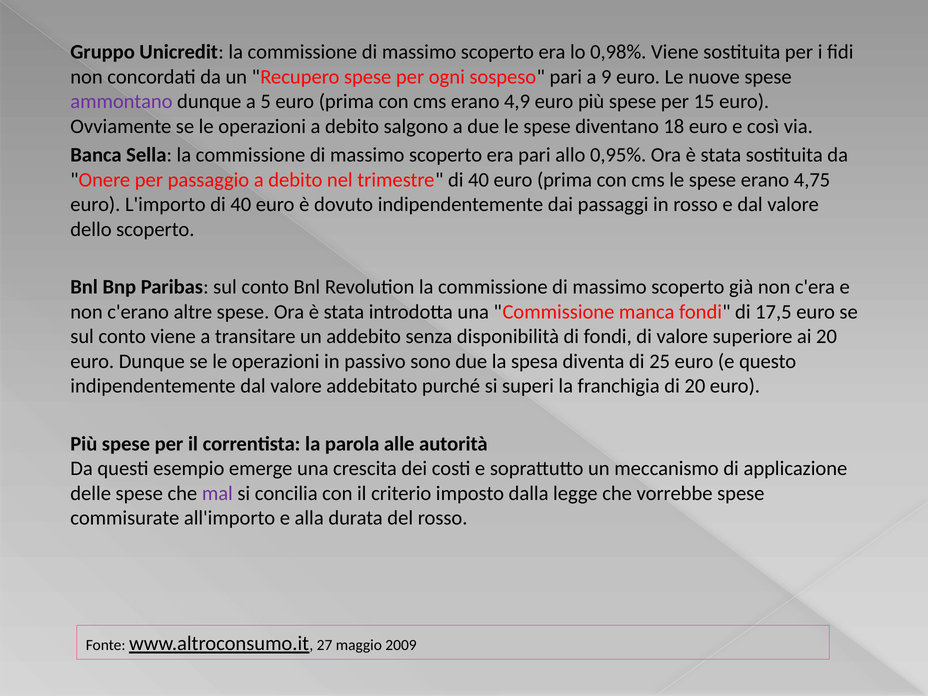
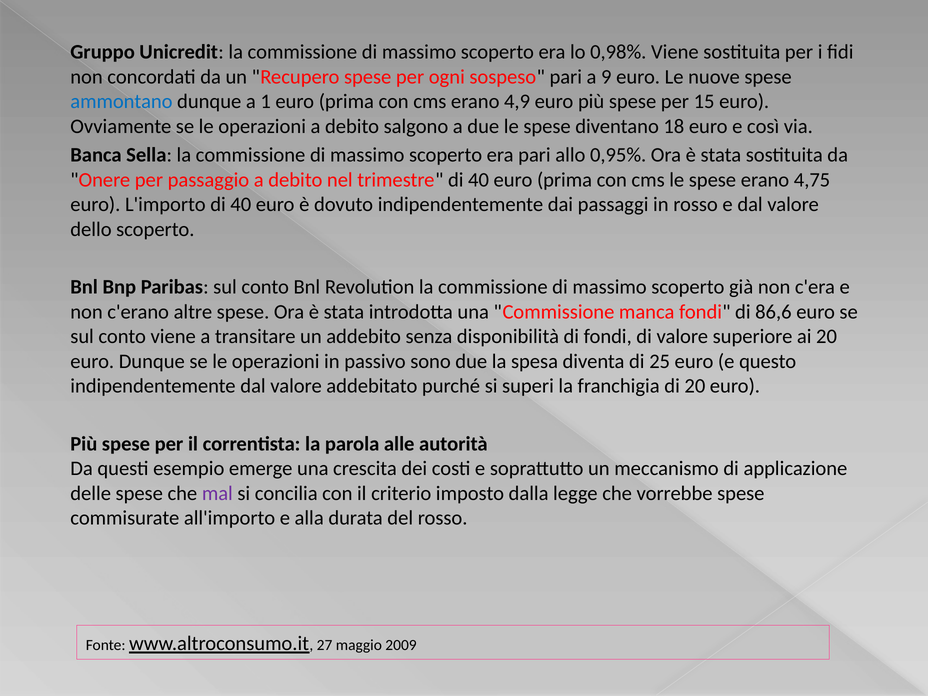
ammontano colour: purple -> blue
5: 5 -> 1
17,5: 17,5 -> 86,6
